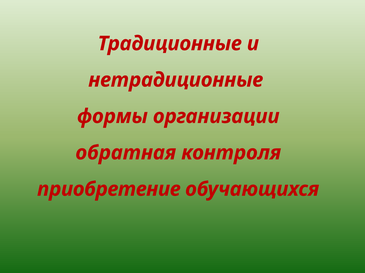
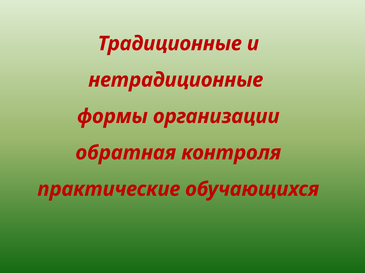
приобретение: приобретение -> практические
